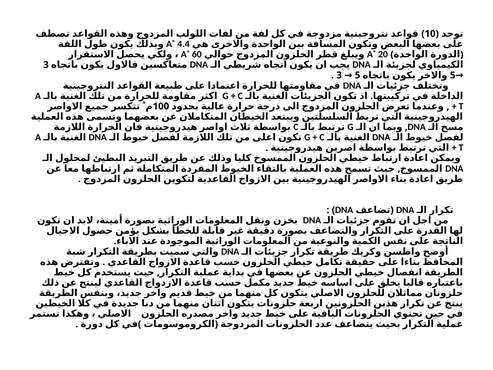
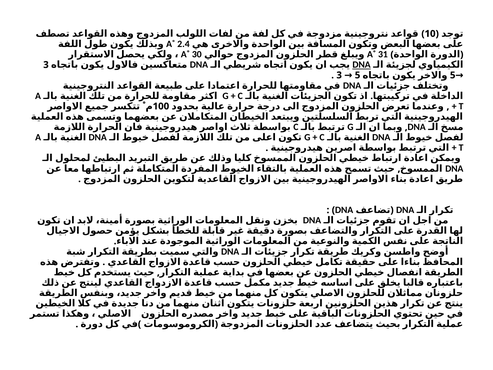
4.4: 4.4 -> 2.4
60: 60 -> 30
20: 20 -> 31
DNA at (362, 65) underline: none -> present
